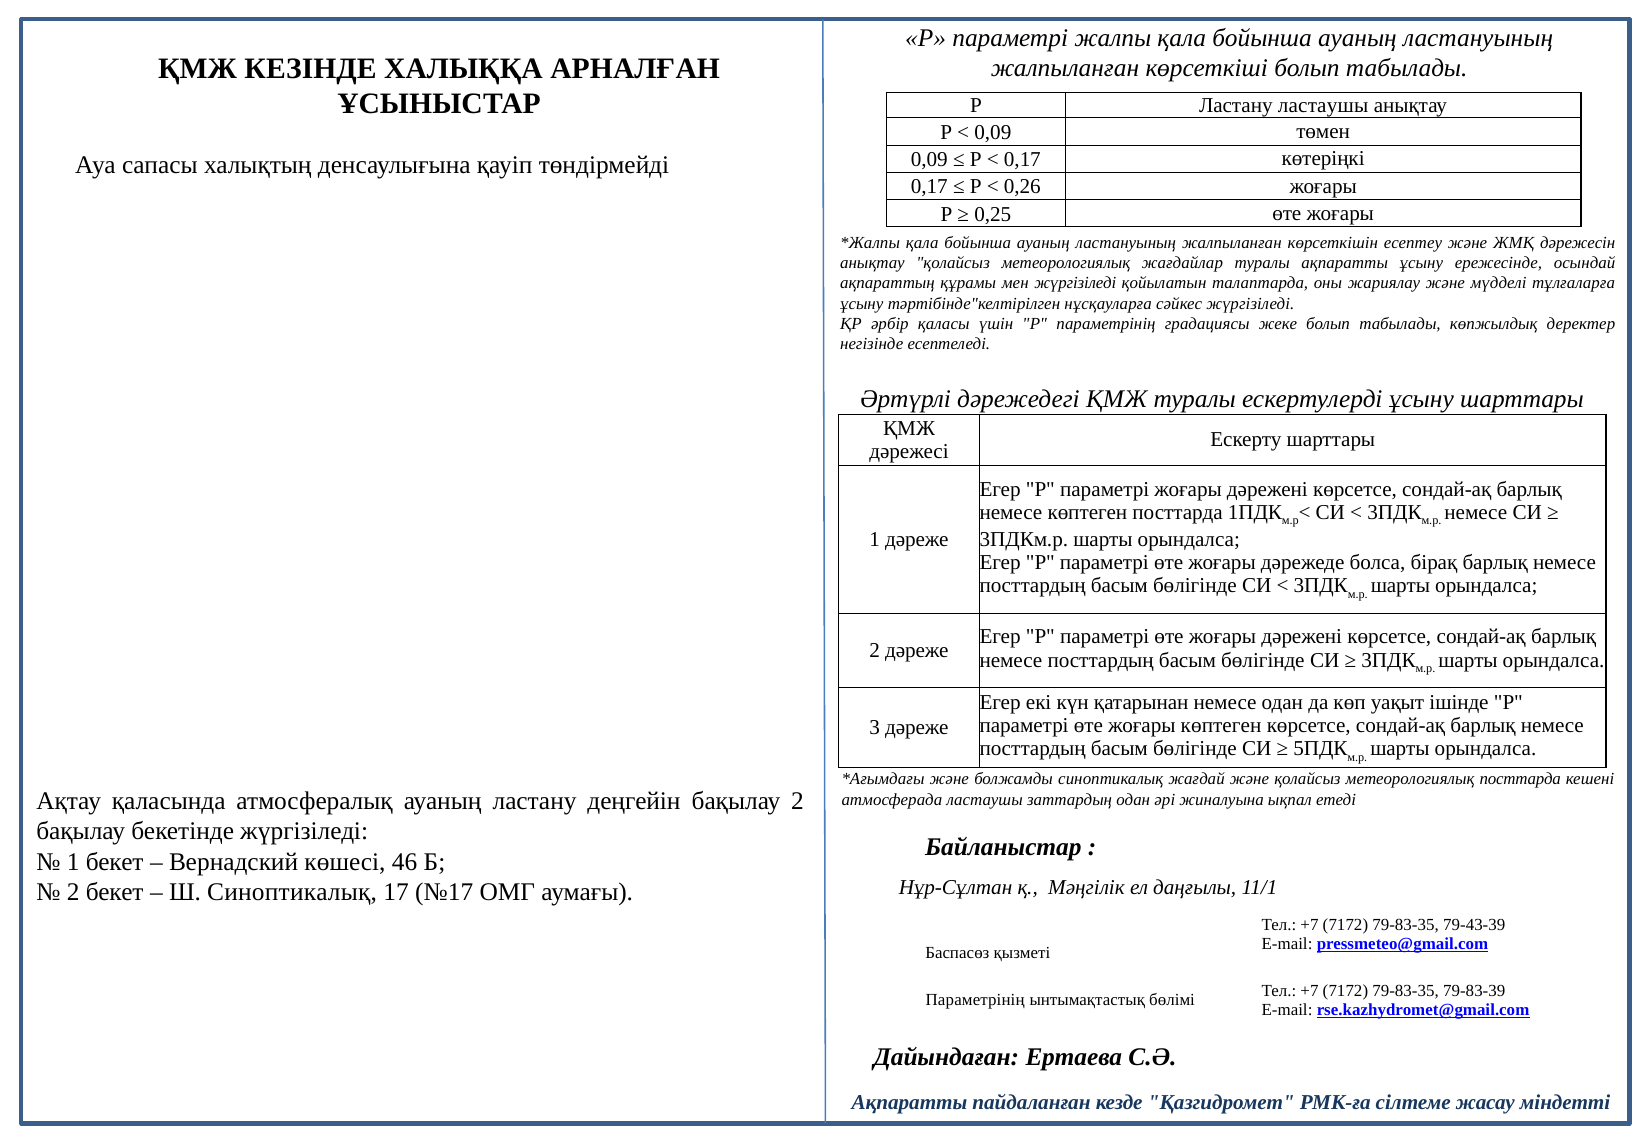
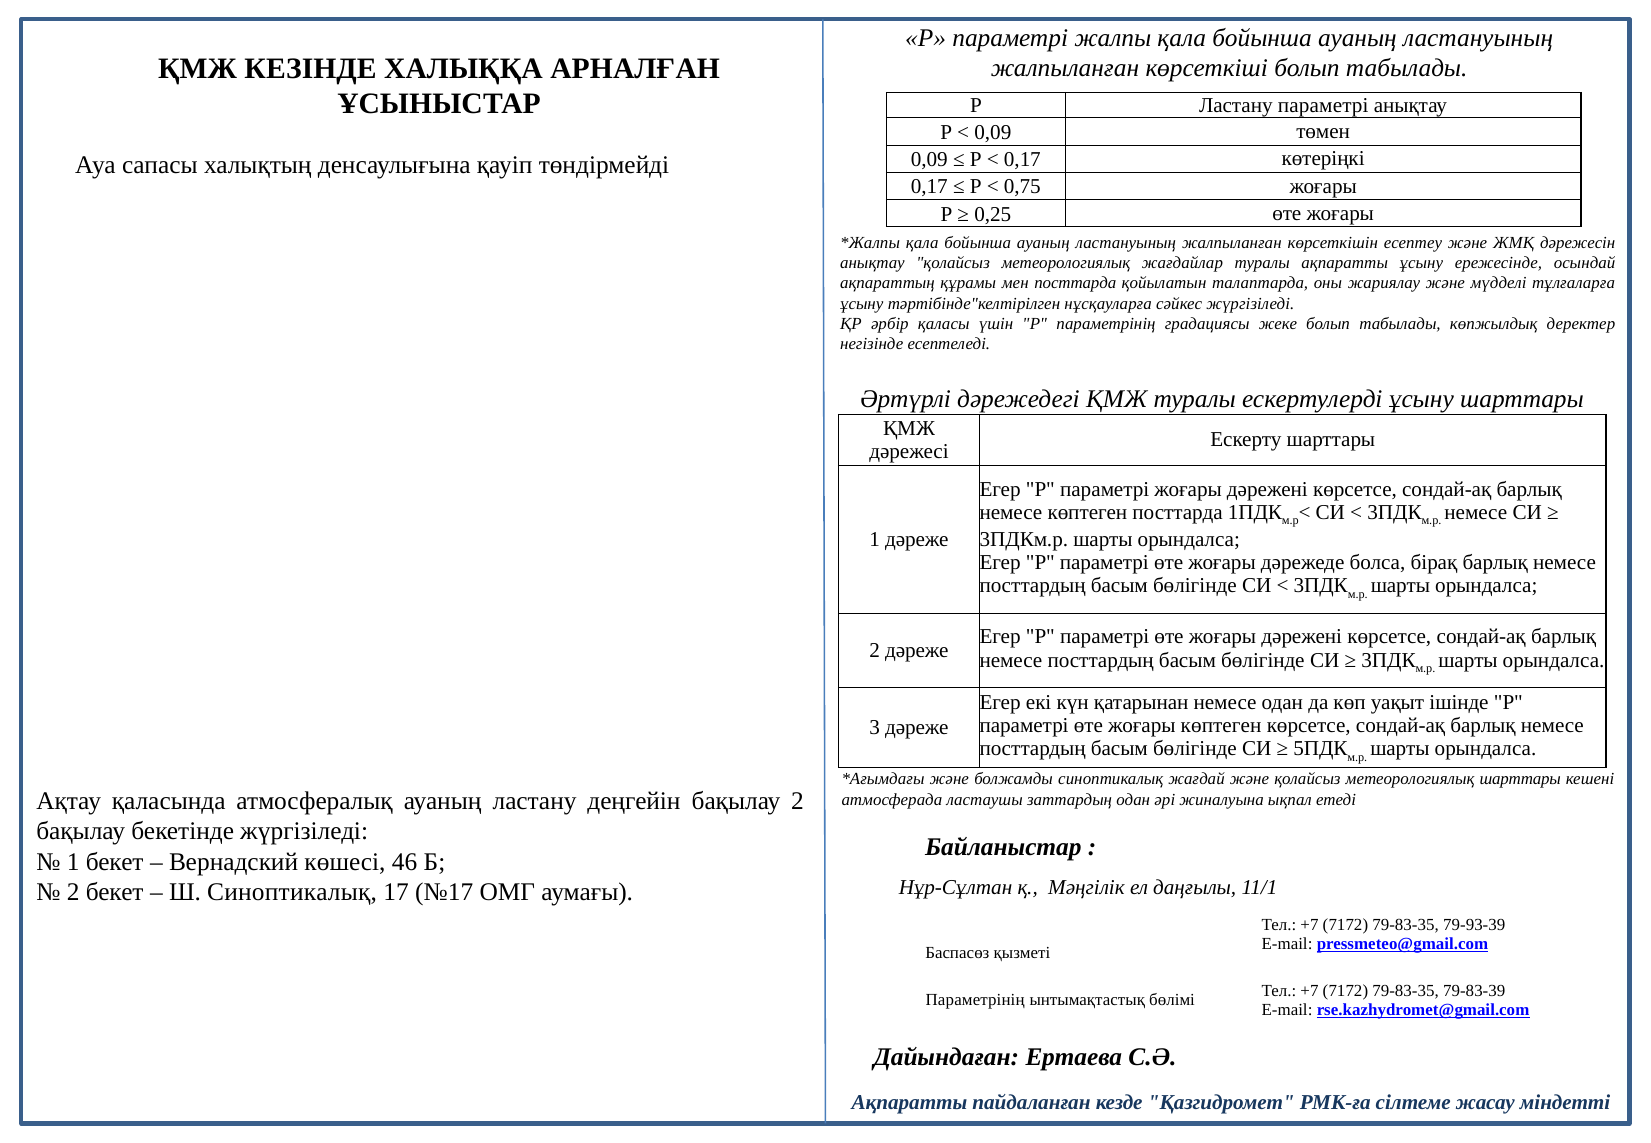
Ластану ластаушы: ластаушы -> параметрі
0,26: 0,26 -> 0,75
мен жүргізіледі: жүргізіледі -> посттарда
метеорологиялық посттарда: посттарда -> шарттары
79-43-39: 79-43-39 -> 79-93-39
